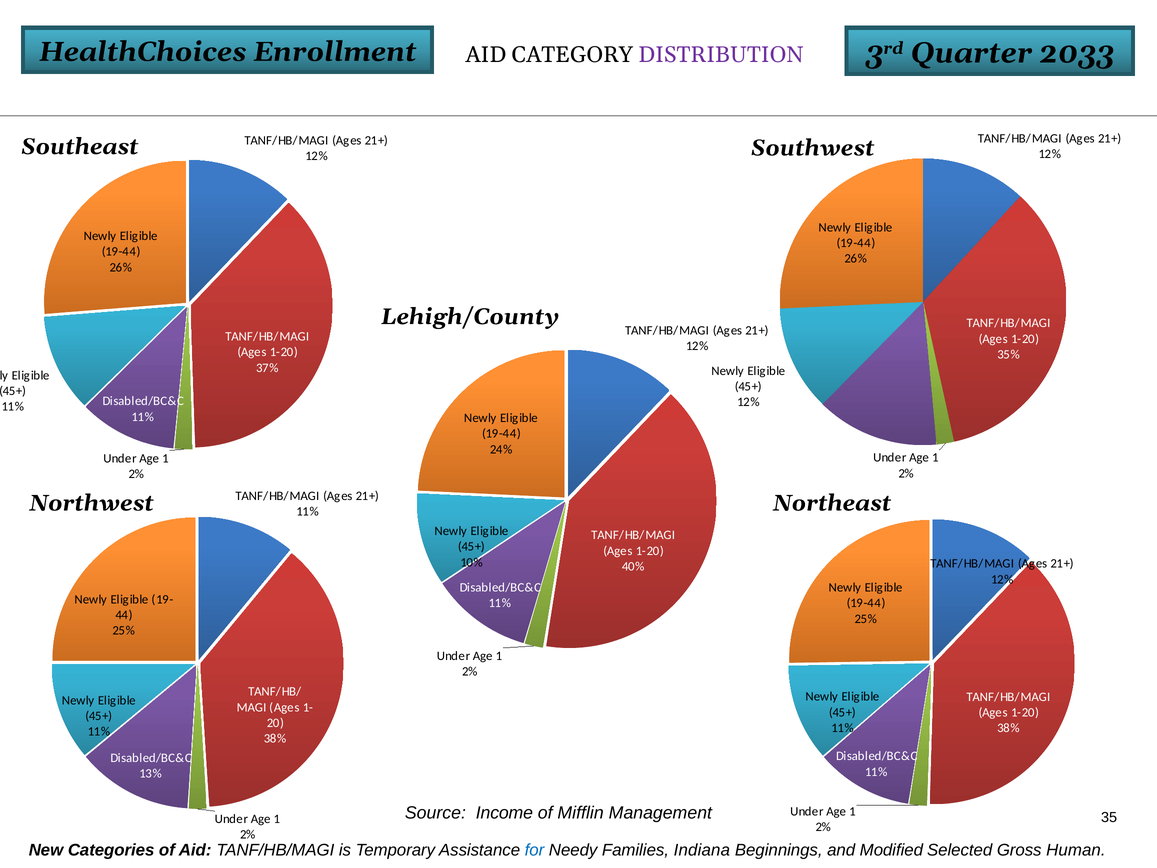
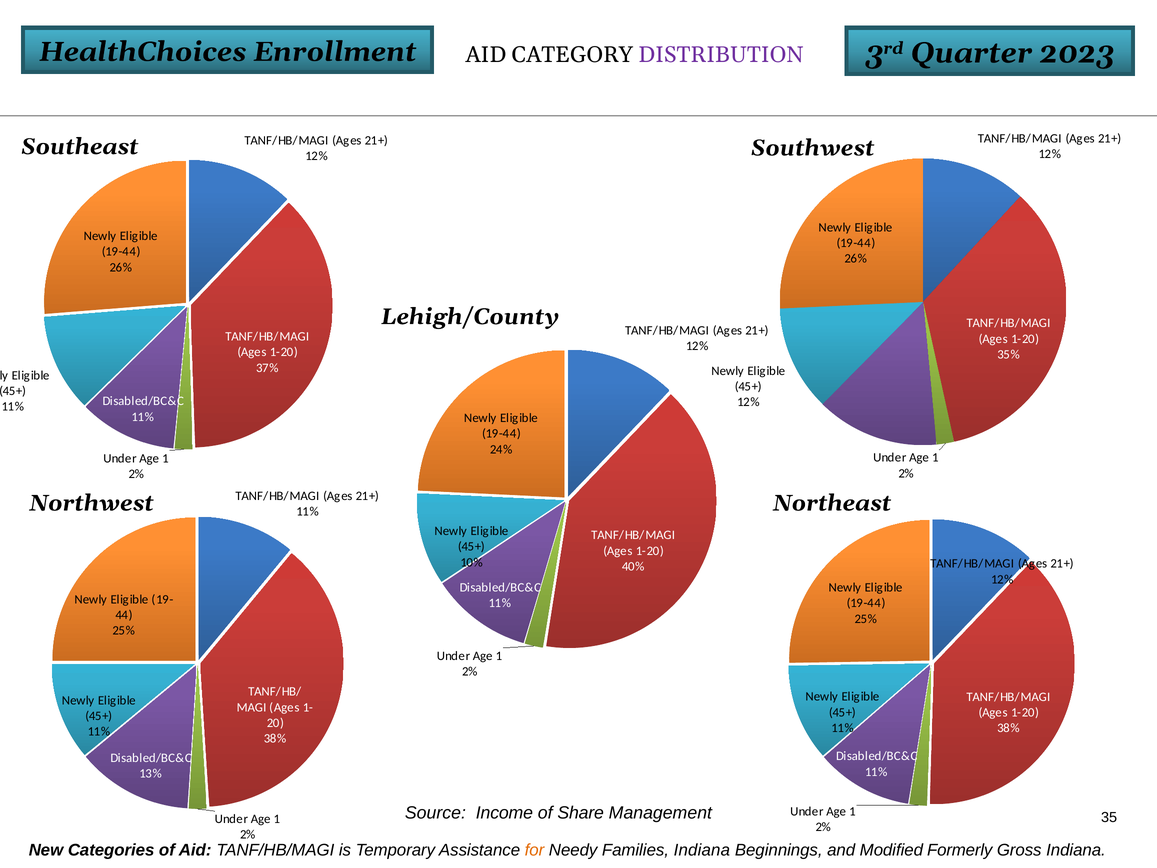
2033: 2033 -> 2023
Mifflin: Mifflin -> Share
for colour: blue -> orange
Selected: Selected -> Formerly
Gross Human: Human -> Indiana
